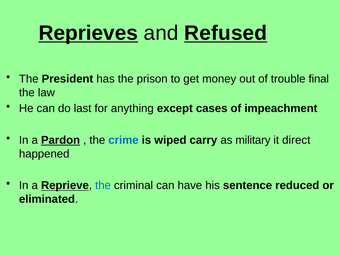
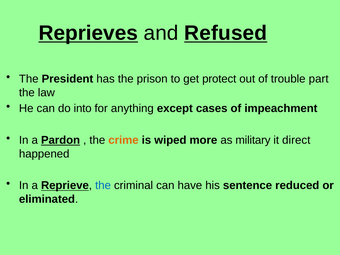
money: money -> protect
final: final -> part
last: last -> into
crime colour: blue -> orange
carry: carry -> more
